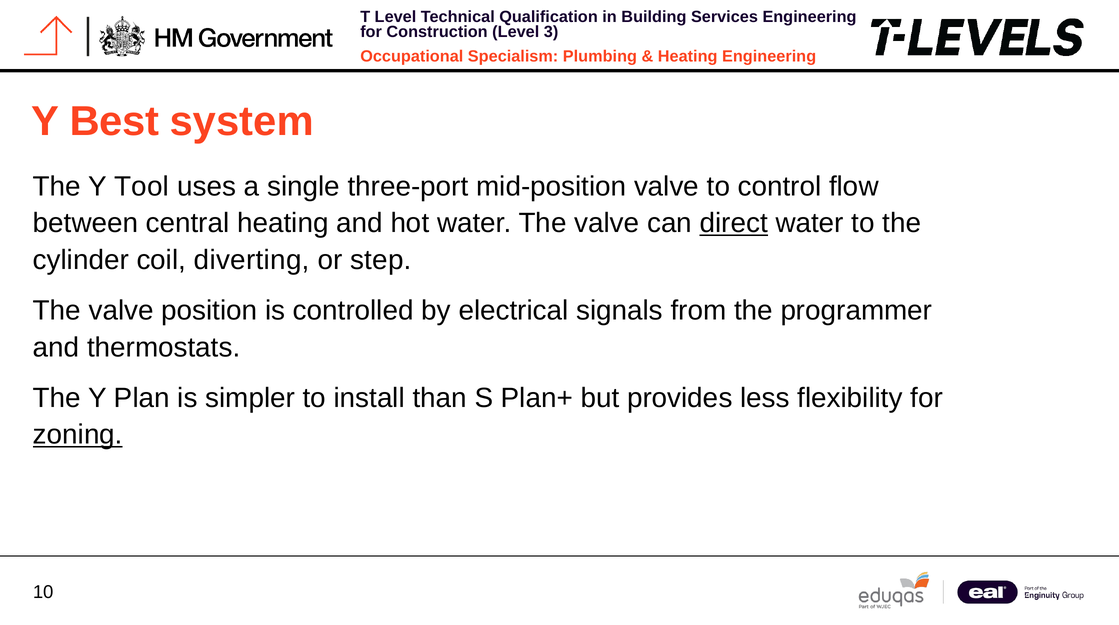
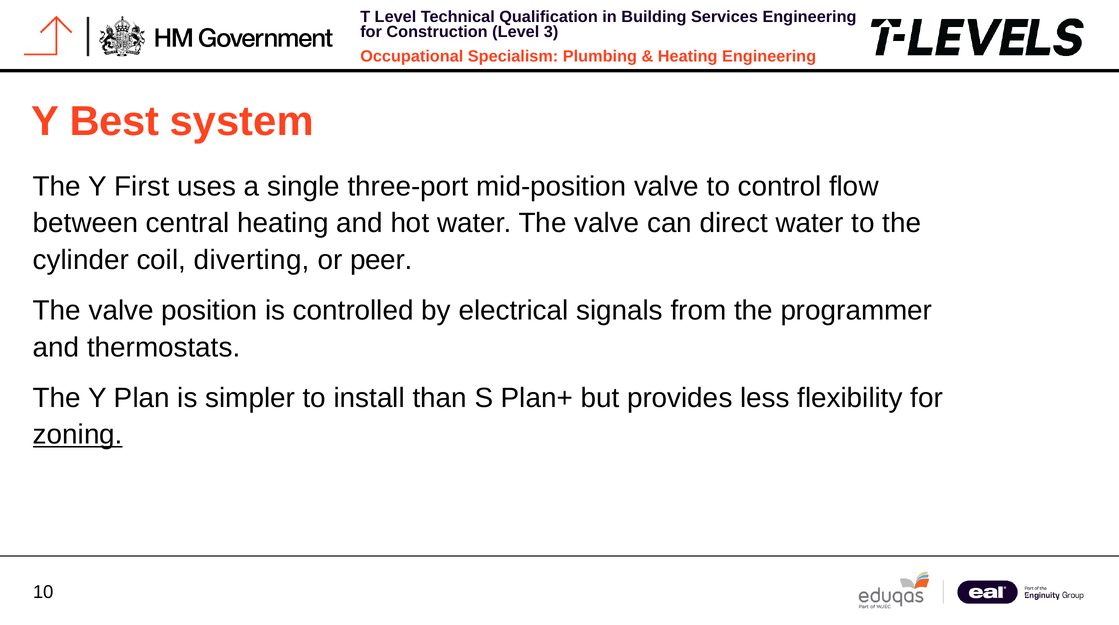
Tool: Tool -> First
direct underline: present -> none
step: step -> peer
